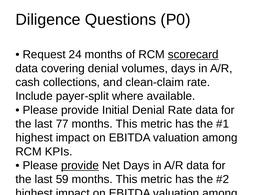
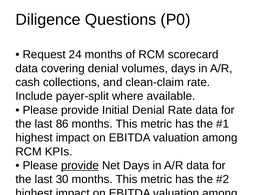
scorecard underline: present -> none
77: 77 -> 86
59: 59 -> 30
